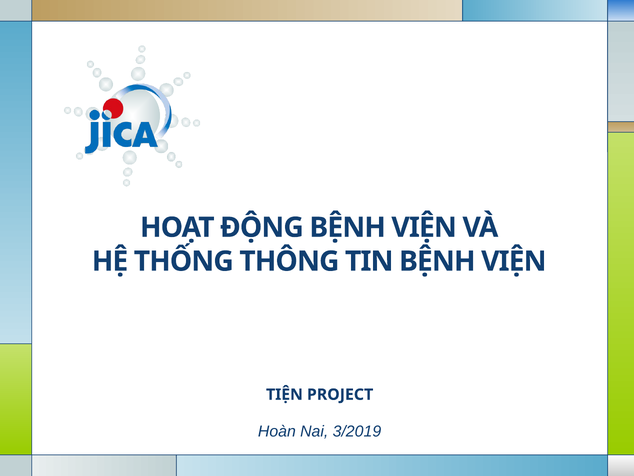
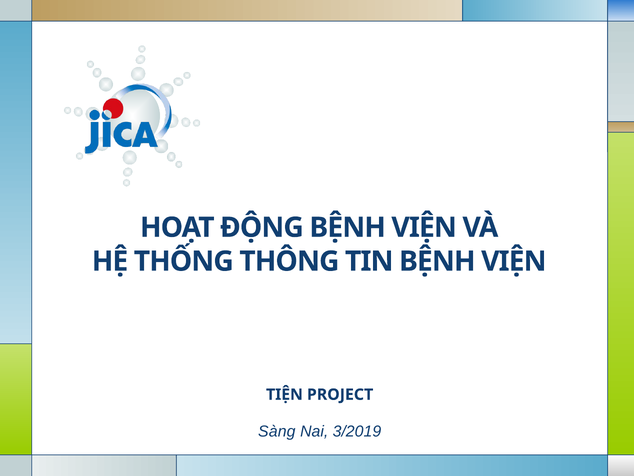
Hoàn: Hoàn -> Sàng
